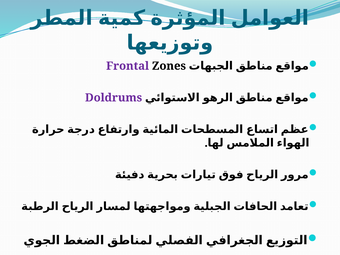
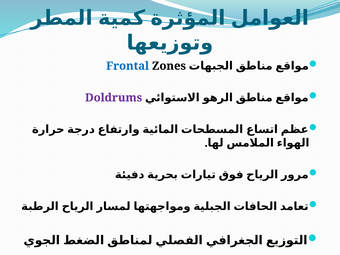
Frontal colour: purple -> blue
